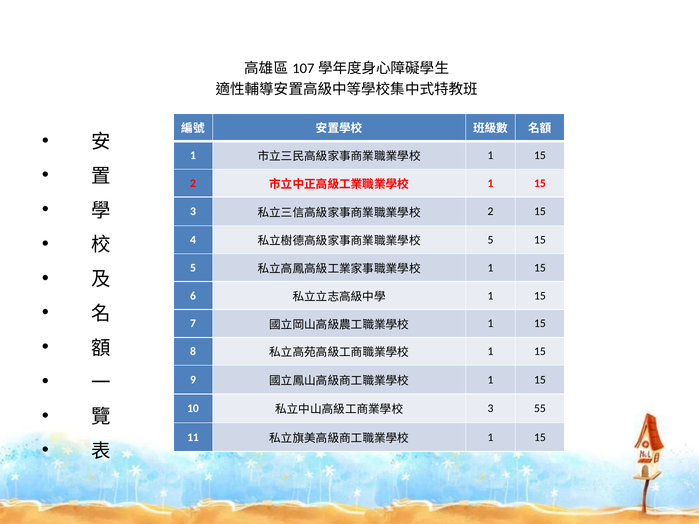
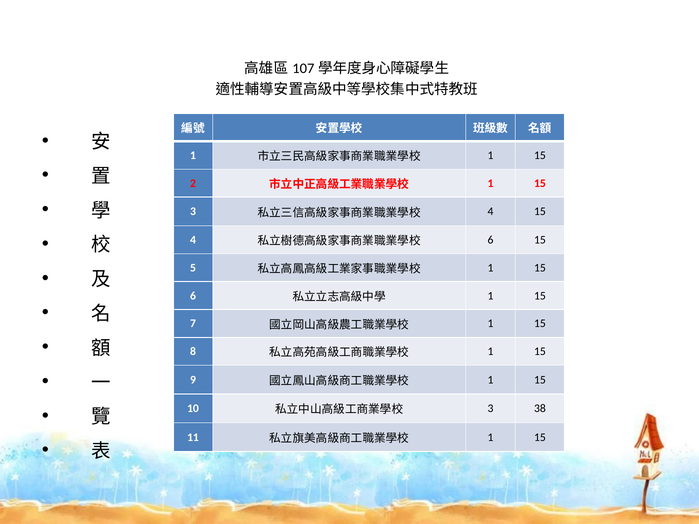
2 at (491, 212): 2 -> 4
5 at (491, 240): 5 -> 6
55: 55 -> 38
